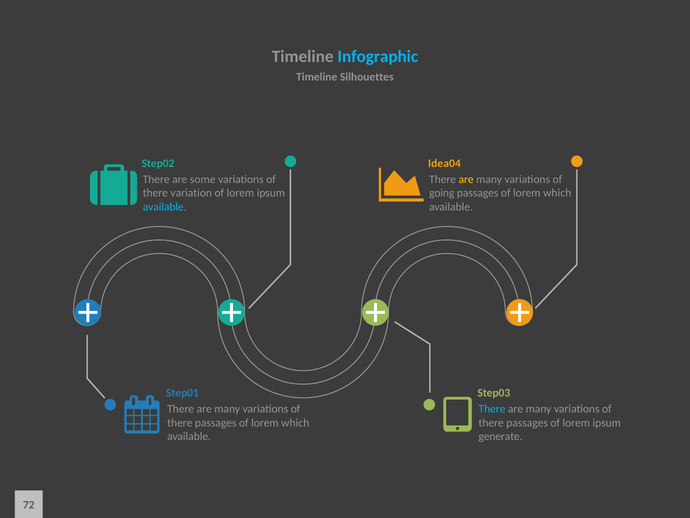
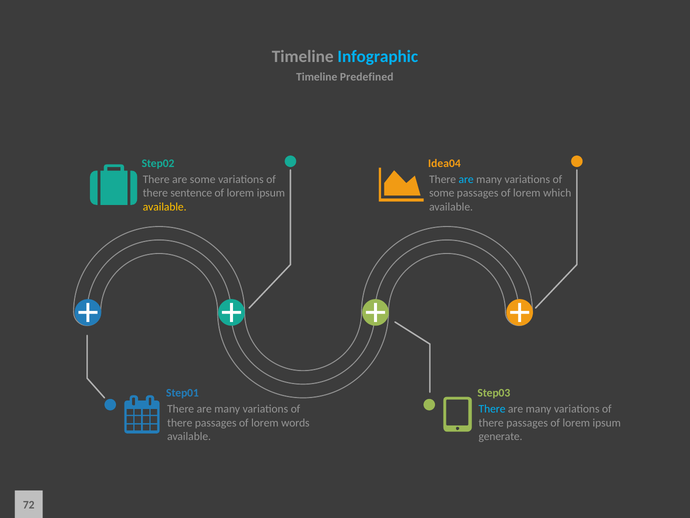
Silhouettes: Silhouettes -> Predefined
are at (466, 179) colour: yellow -> light blue
variation: variation -> sentence
going at (442, 193): going -> some
available at (165, 207) colour: light blue -> yellow
which at (295, 422): which -> words
